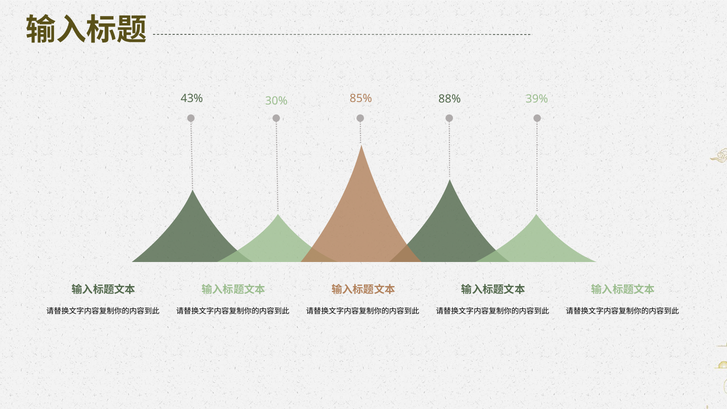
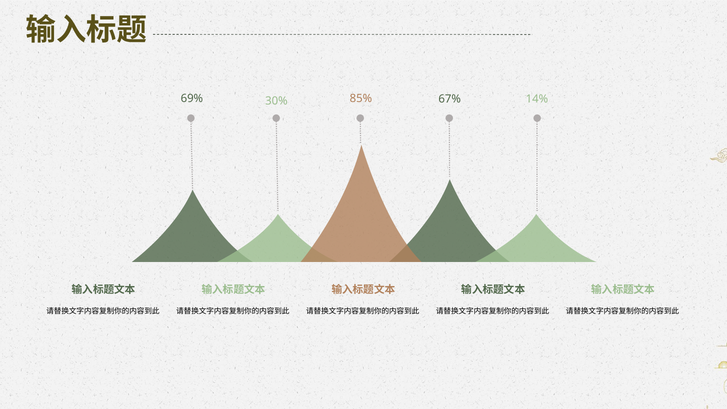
39%: 39% -> 14%
43%: 43% -> 69%
88%: 88% -> 67%
